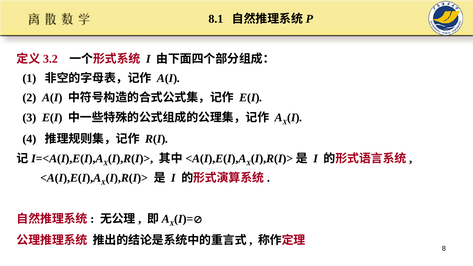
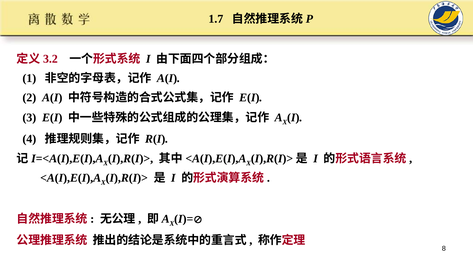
8.1: 8.1 -> 1.7
